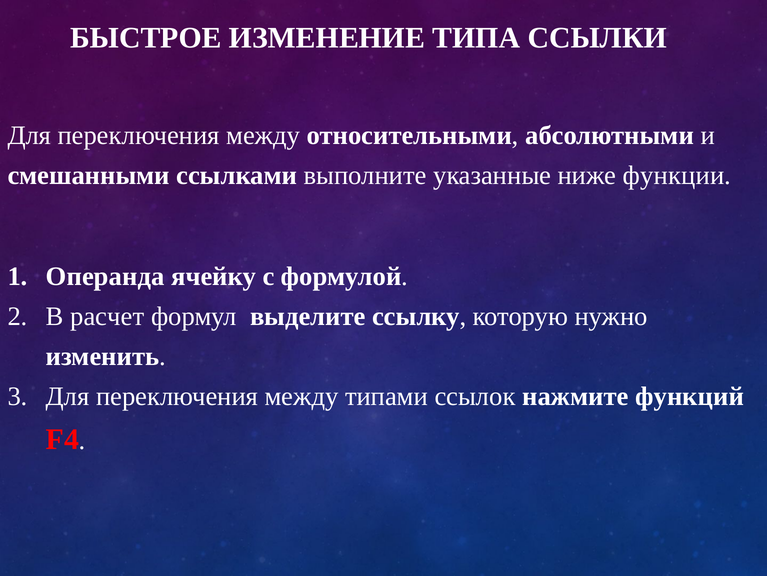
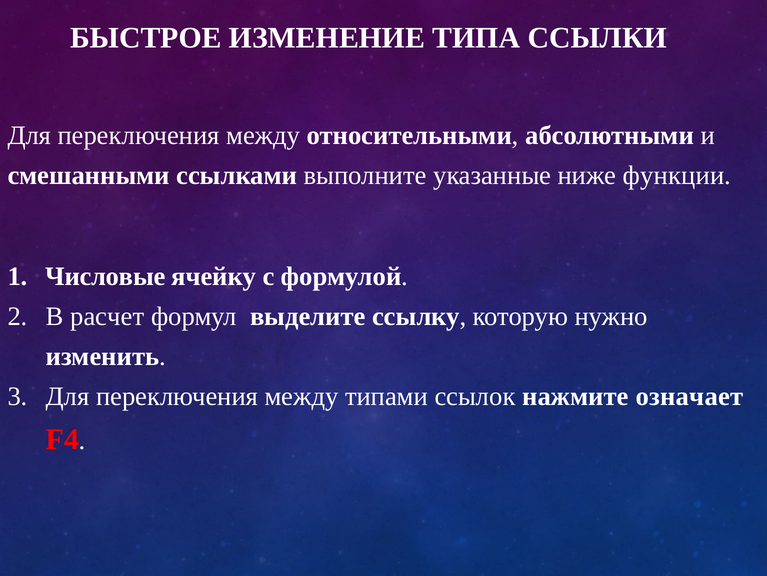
Операнда: Операнда -> Числовые
функций: функций -> означает
